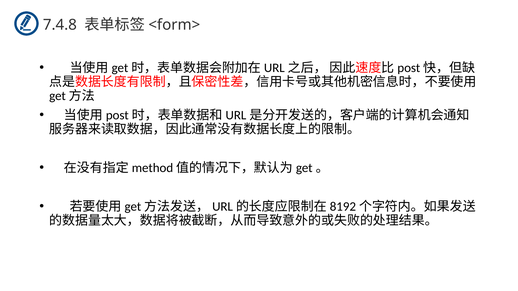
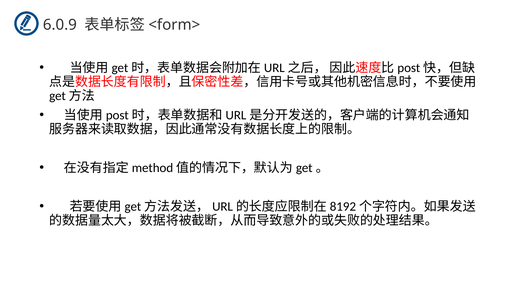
7.4.8: 7.4.8 -> 6.0.9
